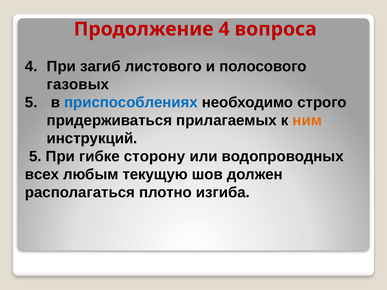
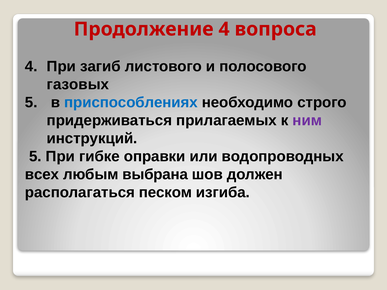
ним colour: orange -> purple
сторону: сторону -> оправки
текущую: текущую -> выбрана
плотно: плотно -> песком
